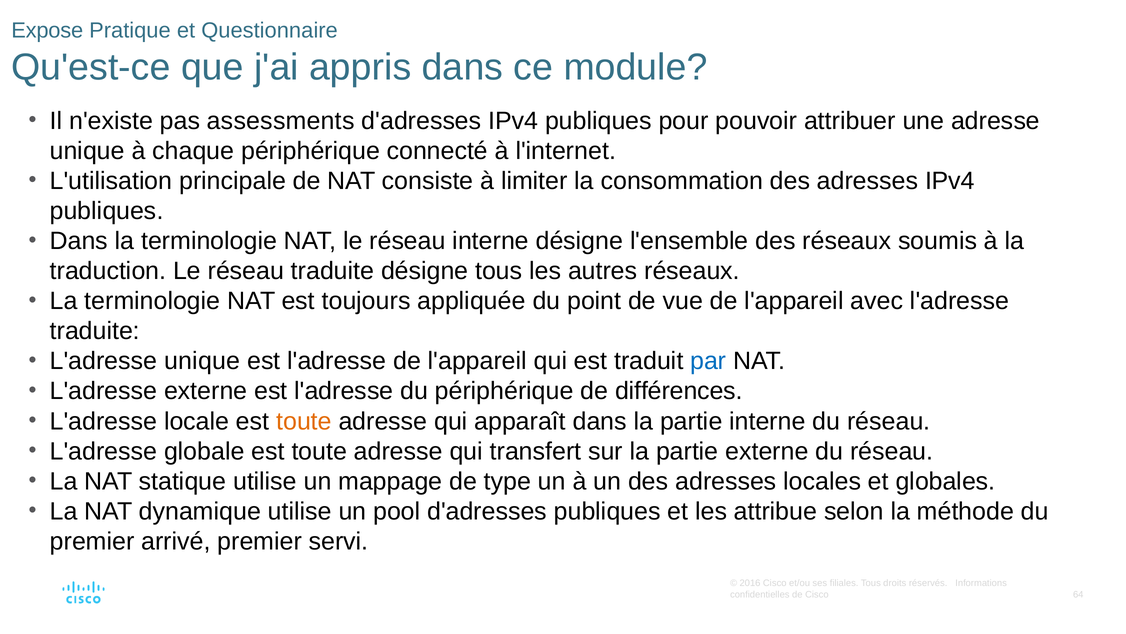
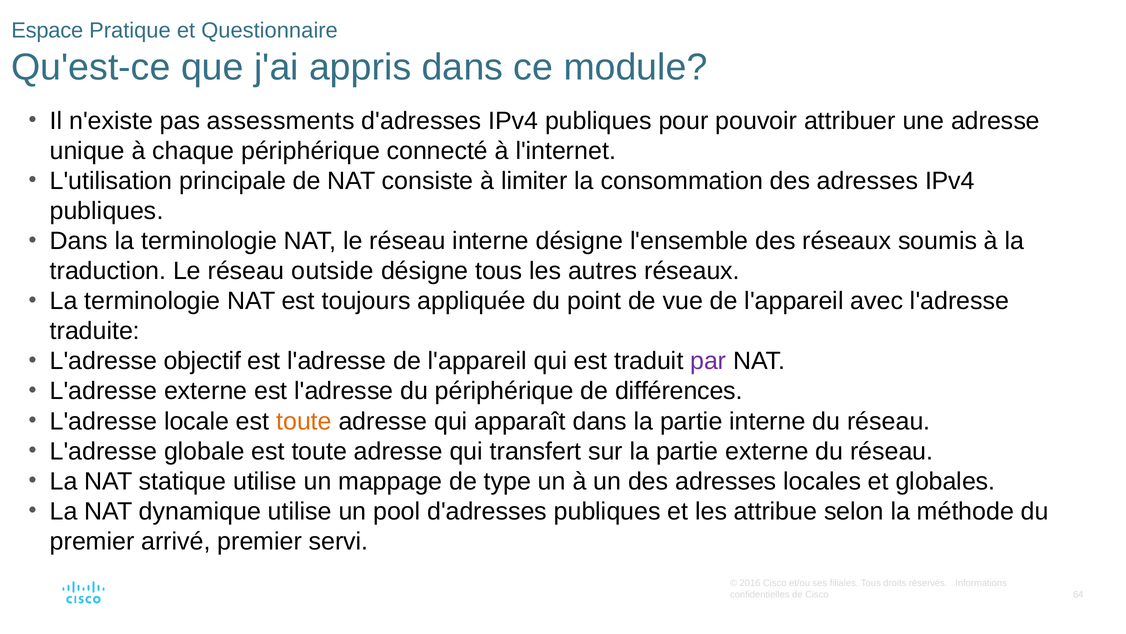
Expose: Expose -> Espace
réseau traduite: traduite -> outside
L'adresse unique: unique -> objectif
par colour: blue -> purple
